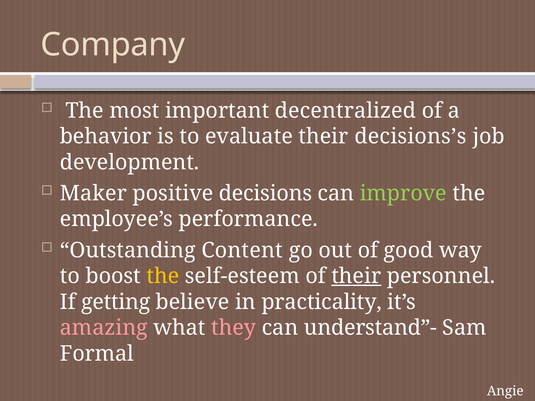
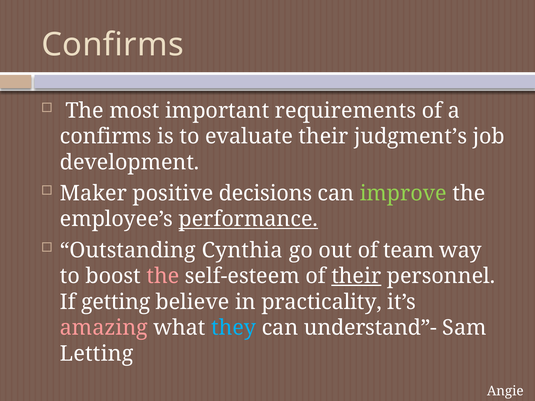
Company at (113, 45): Company -> Confirms
decentralized: decentralized -> requirements
behavior at (106, 137): behavior -> confirms
decisions’s: decisions’s -> judgment’s
performance underline: none -> present
Content: Content -> Cynthia
good: good -> team
the at (163, 276) colour: yellow -> pink
they colour: pink -> light blue
Formal: Formal -> Letting
